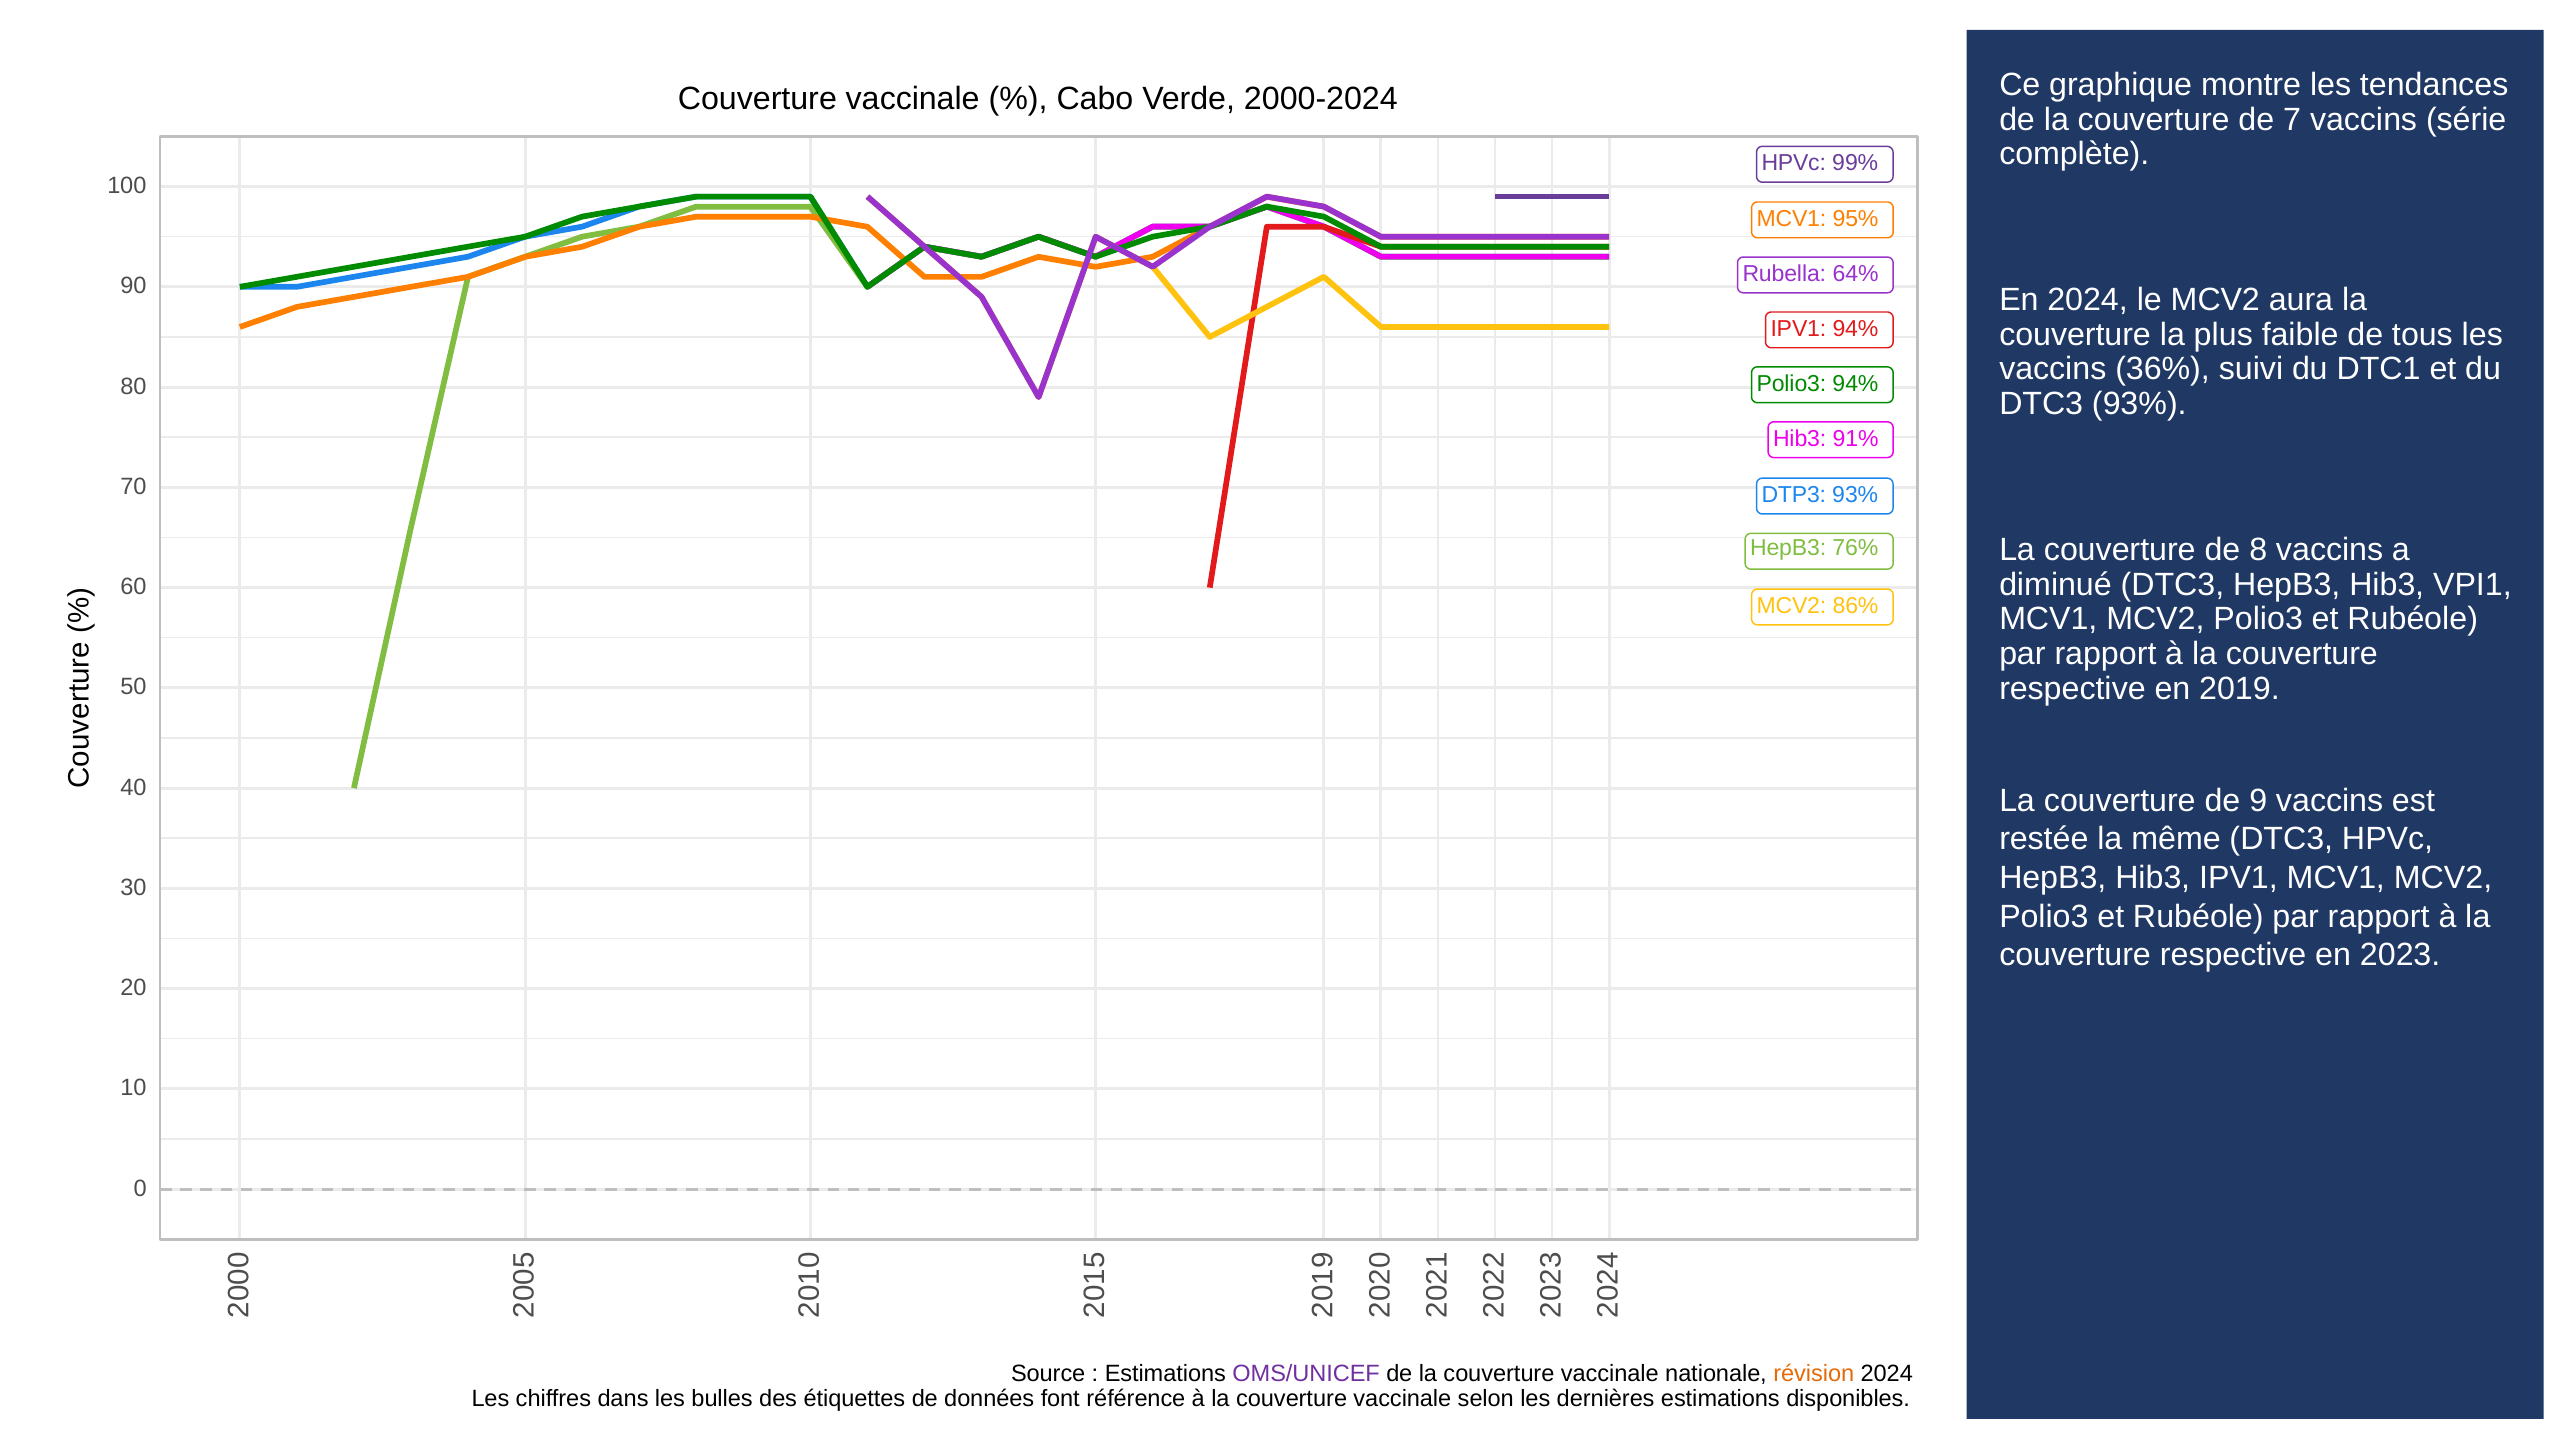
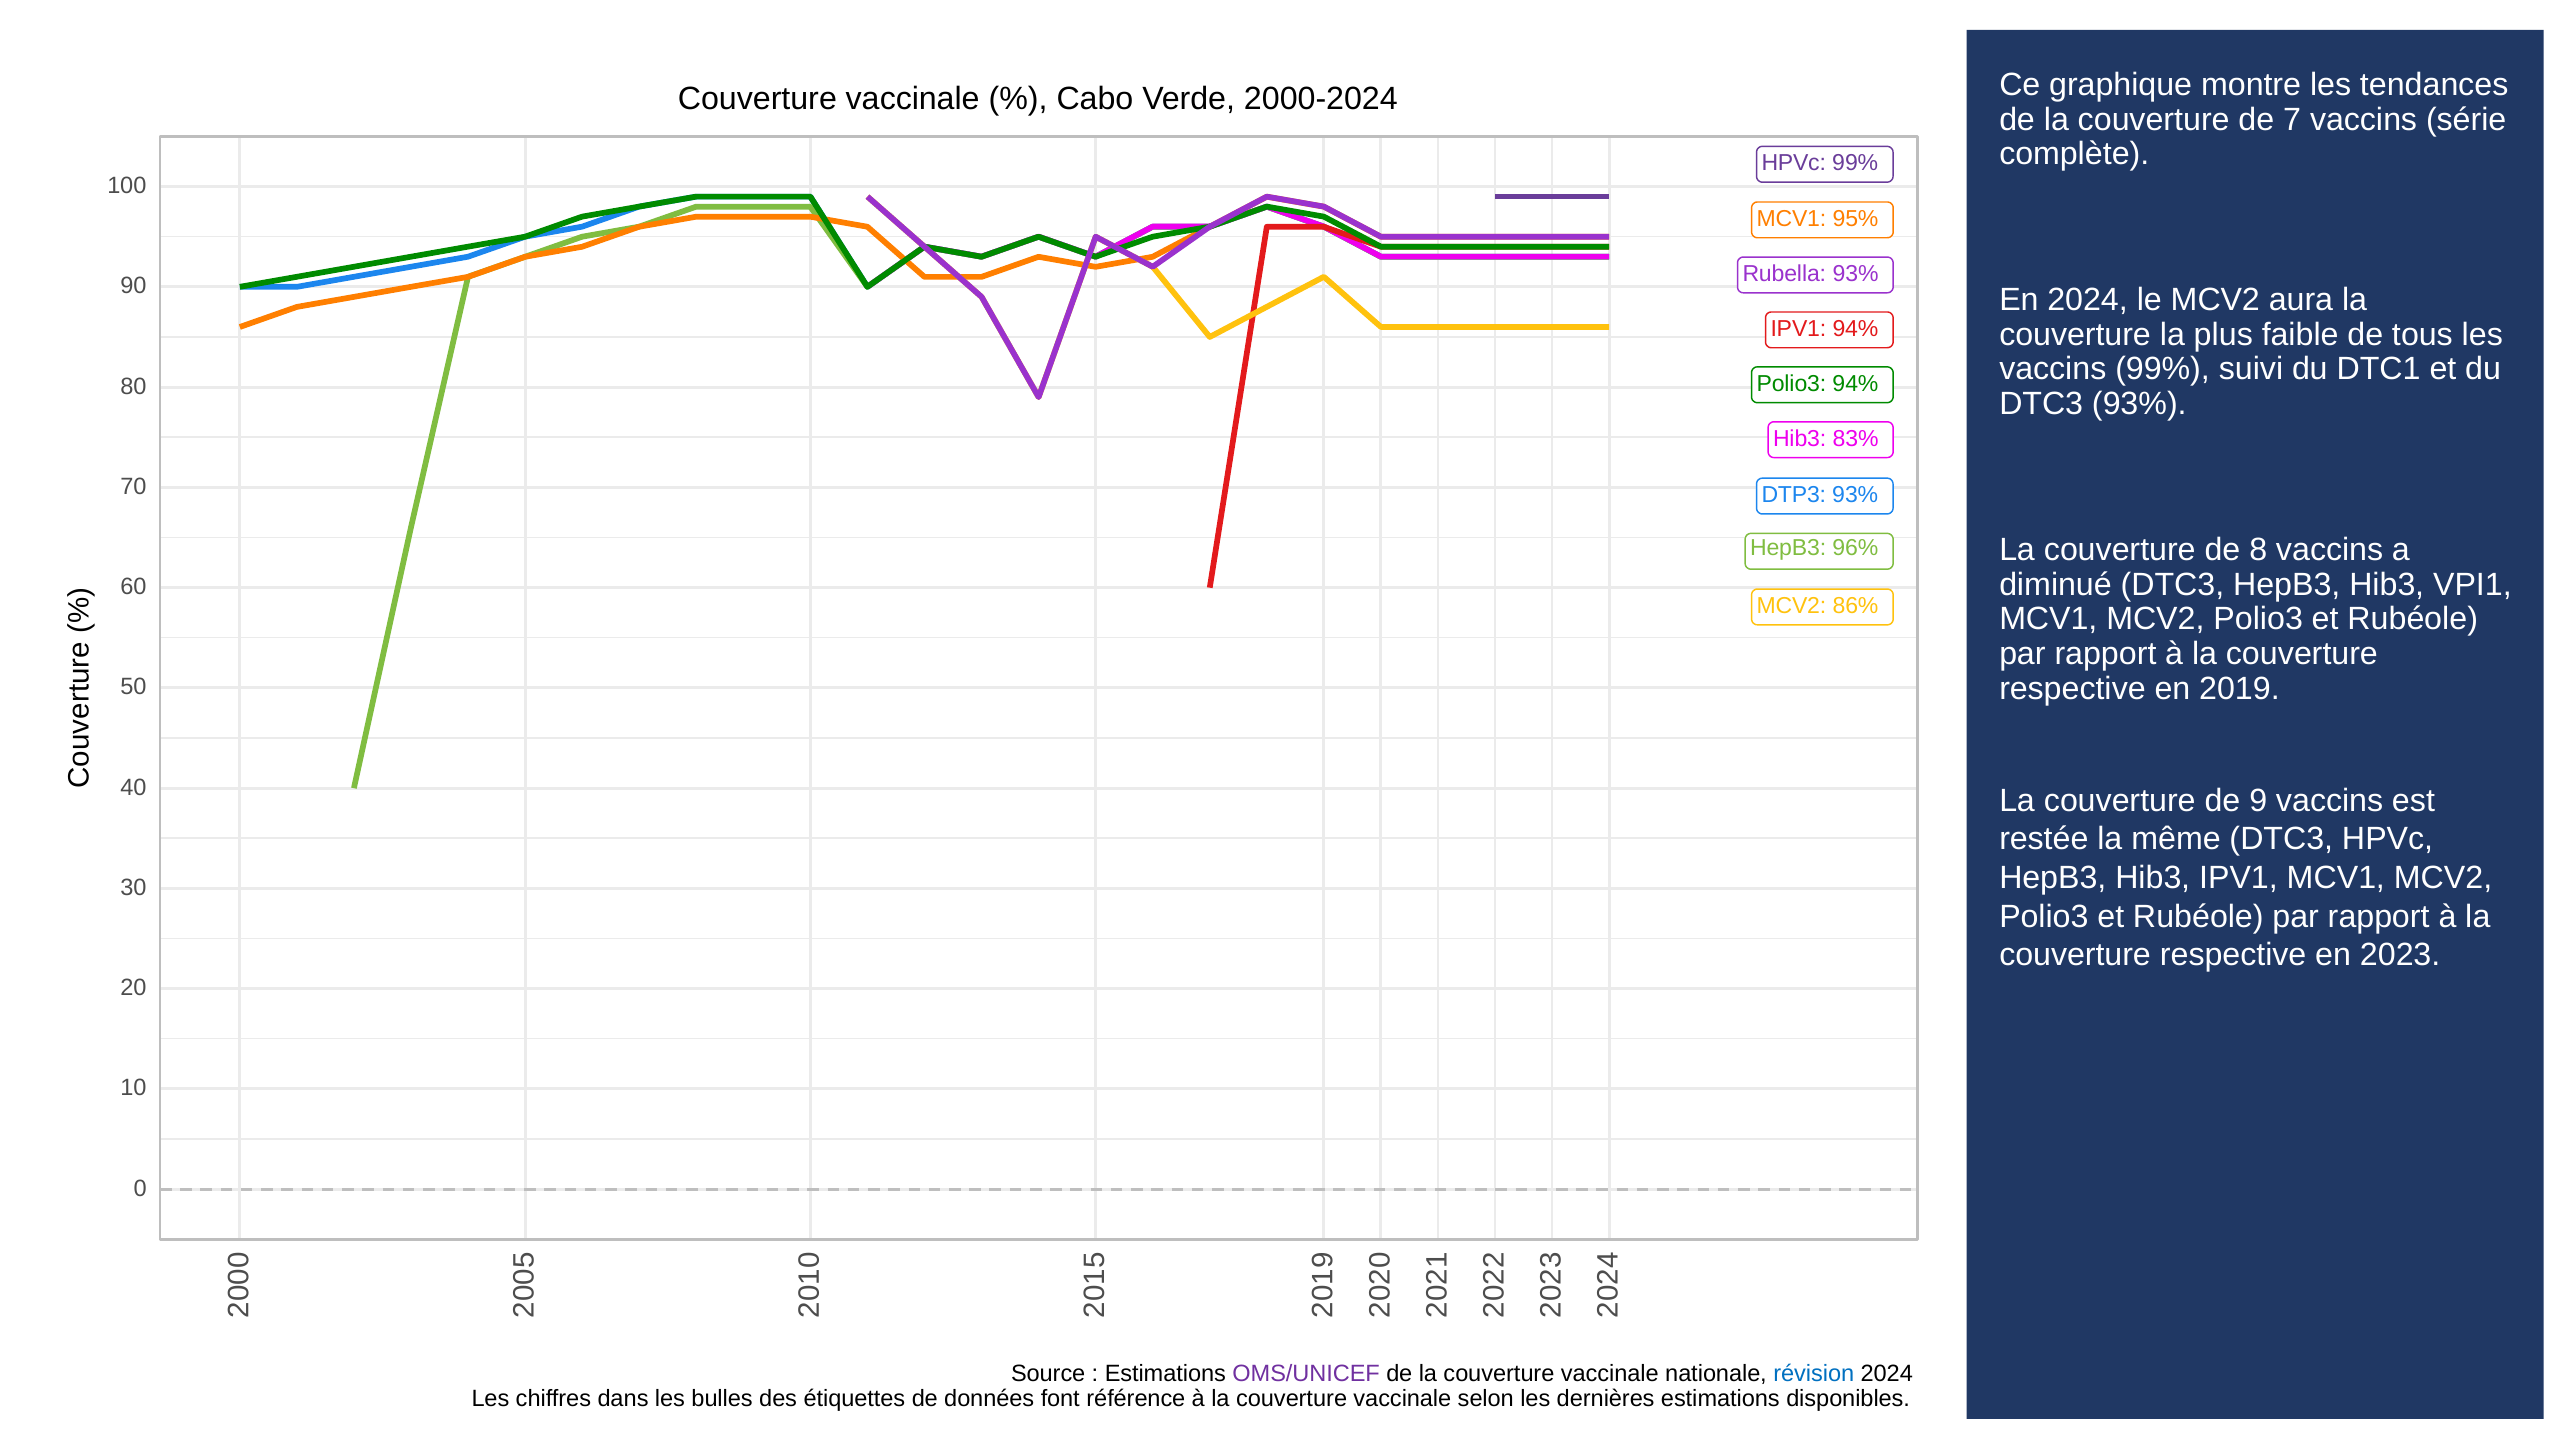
Rubella 64%: 64% -> 93%
vaccins 36%: 36% -> 99%
91%: 91% -> 83%
76%: 76% -> 96%
révision colour: orange -> blue
